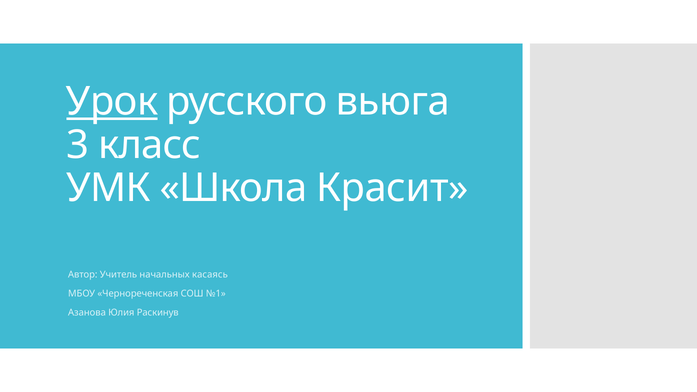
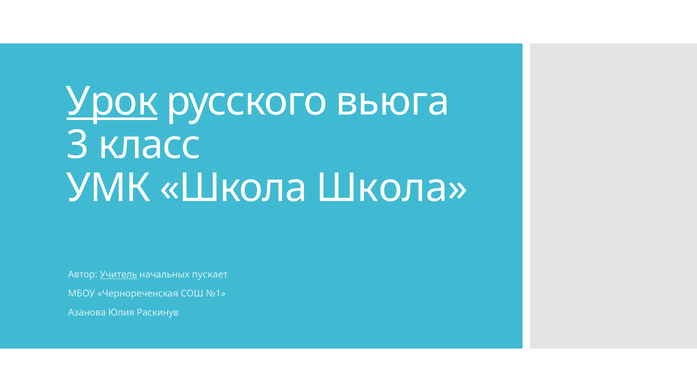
Школа Красит: Красит -> Школа
Учитель underline: none -> present
касаясь: касаясь -> пускает
